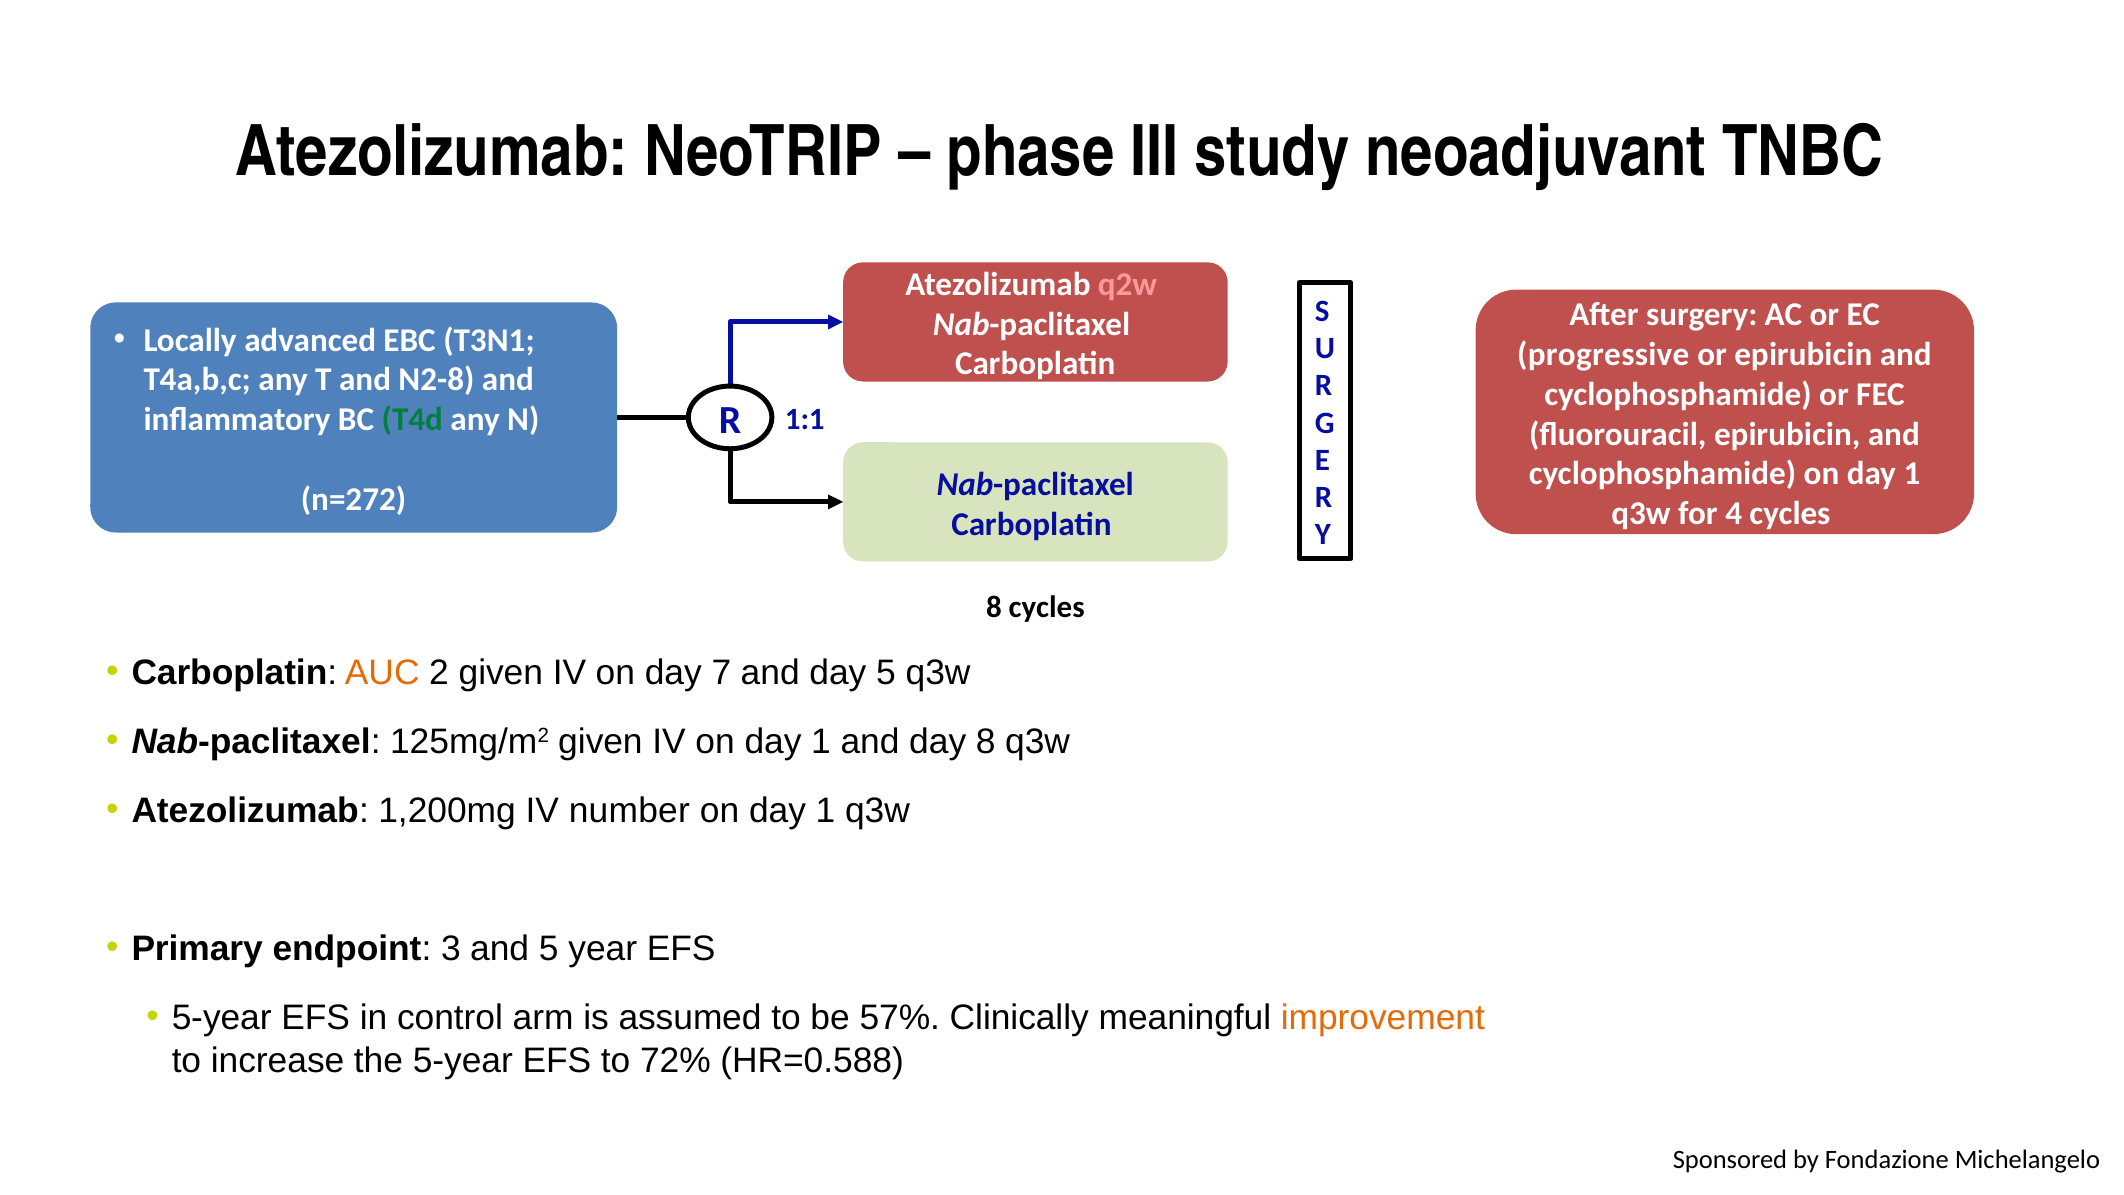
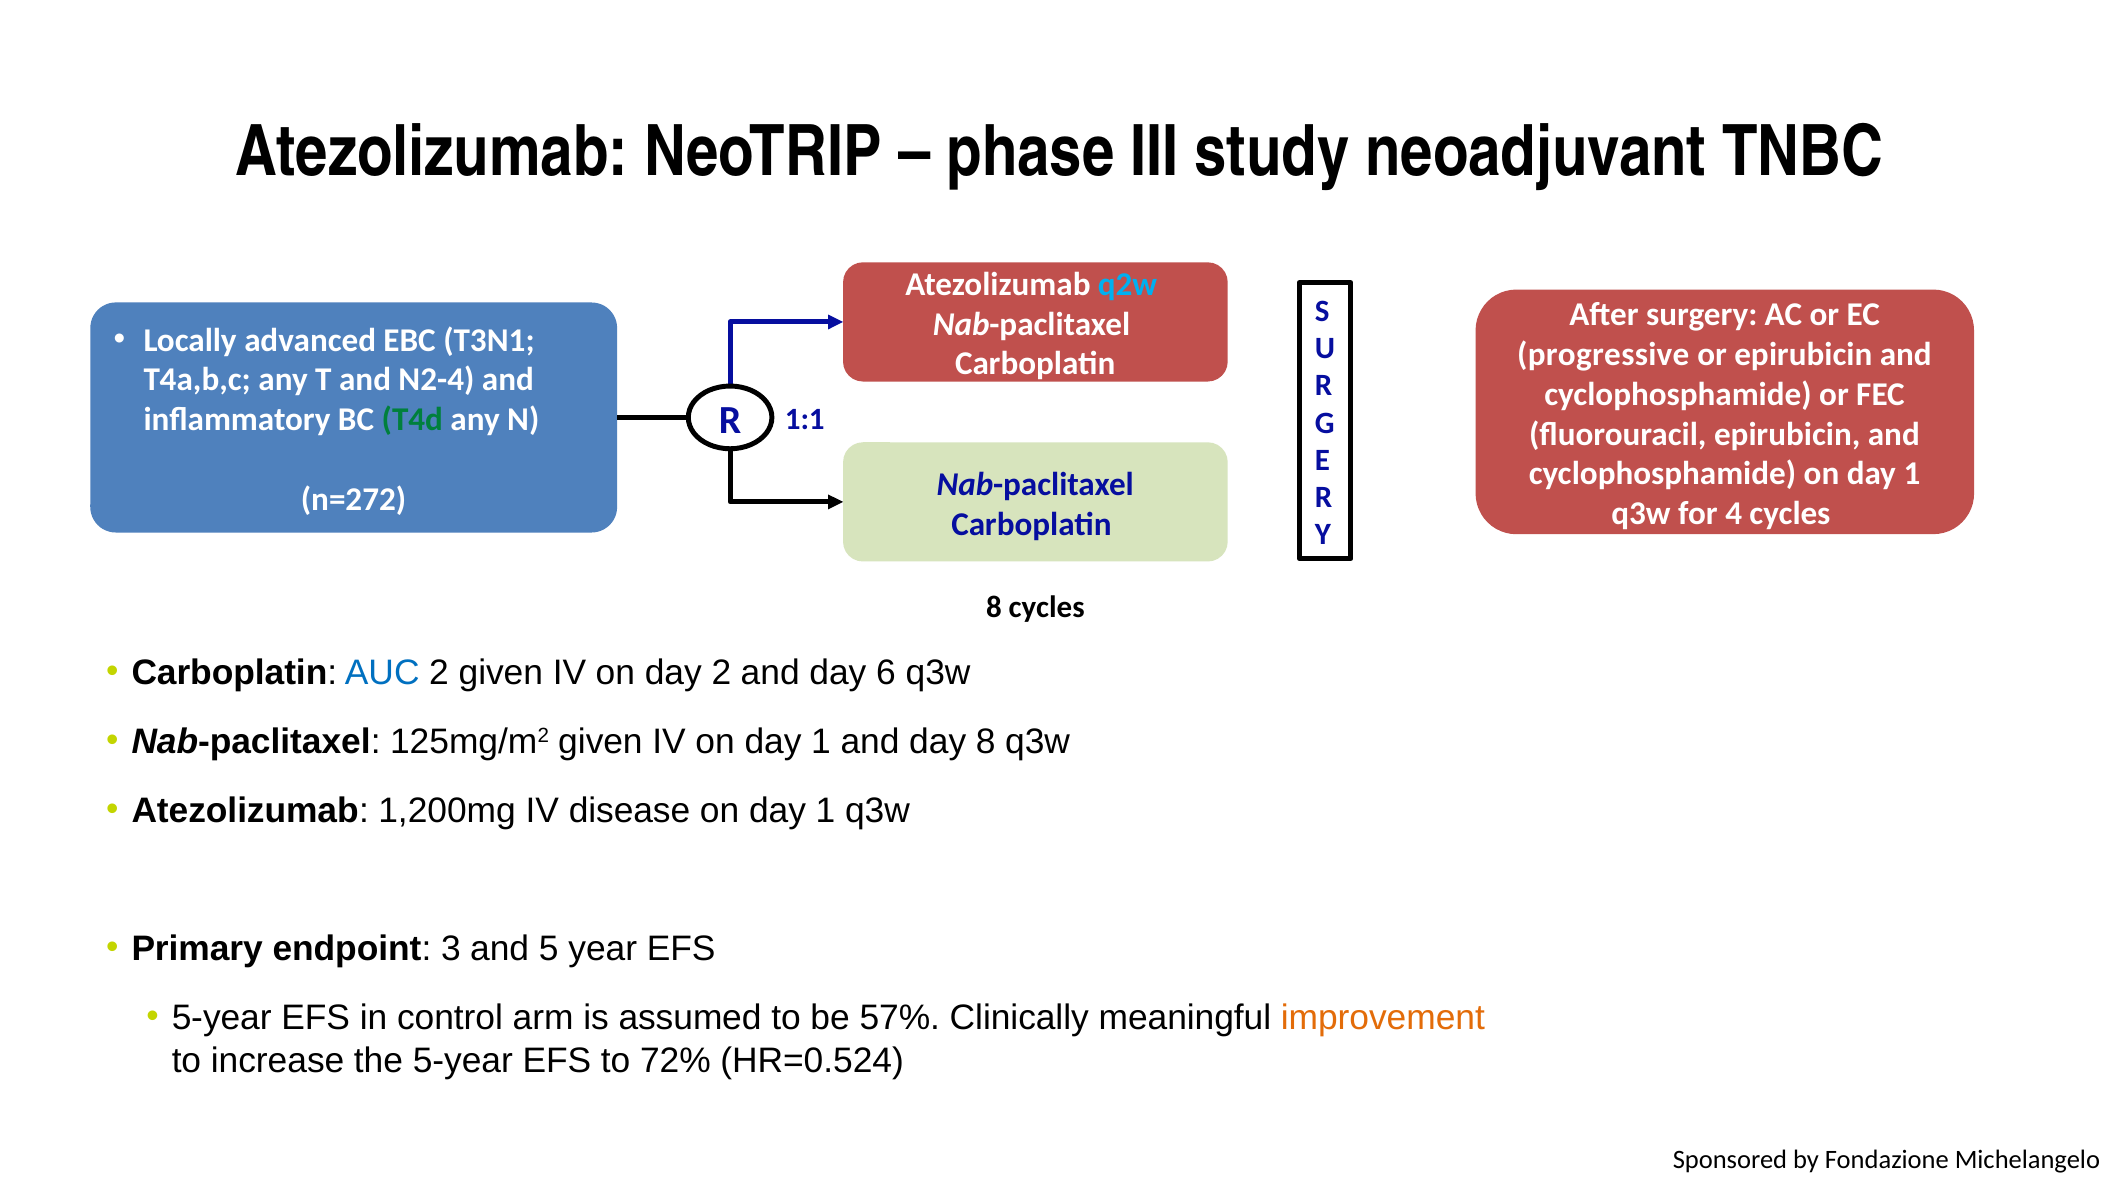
q2w colour: pink -> light blue
N2-8: N2-8 -> N2-4
AUC colour: orange -> blue
day 7: 7 -> 2
day 5: 5 -> 6
number: number -> disease
HR=0.588: HR=0.588 -> HR=0.524
